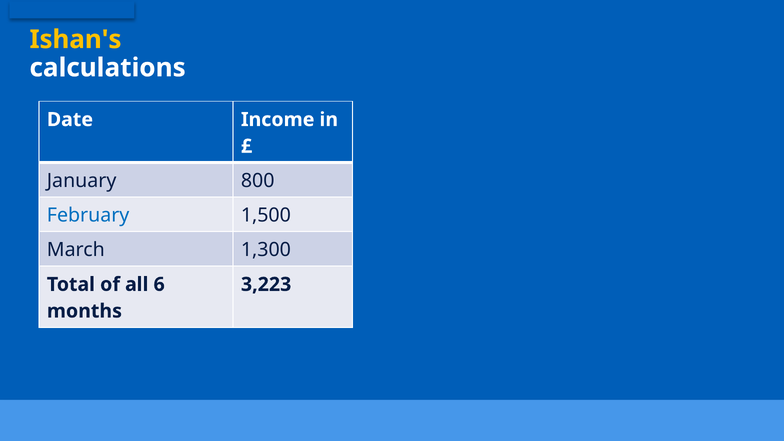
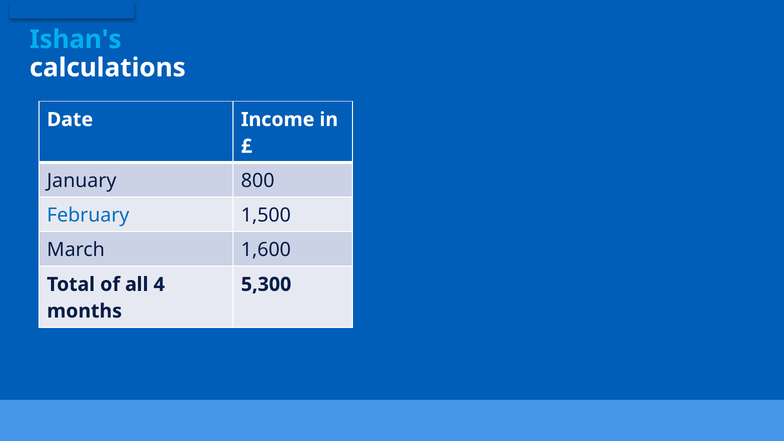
Ishan's colour: yellow -> light blue
1,300: 1,300 -> 1,600
6: 6 -> 4
3,223: 3,223 -> 5,300
